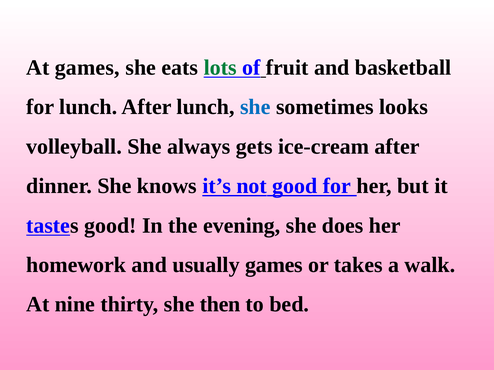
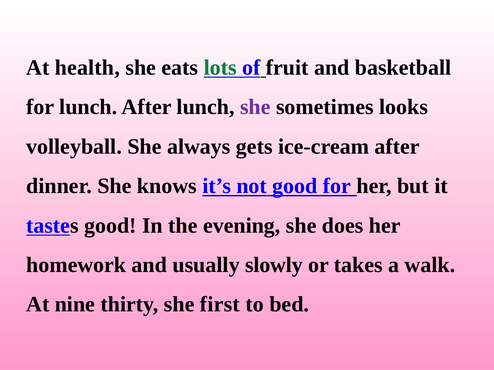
At games: games -> health
she at (255, 107) colour: blue -> purple
usually games: games -> slowly
then: then -> first
